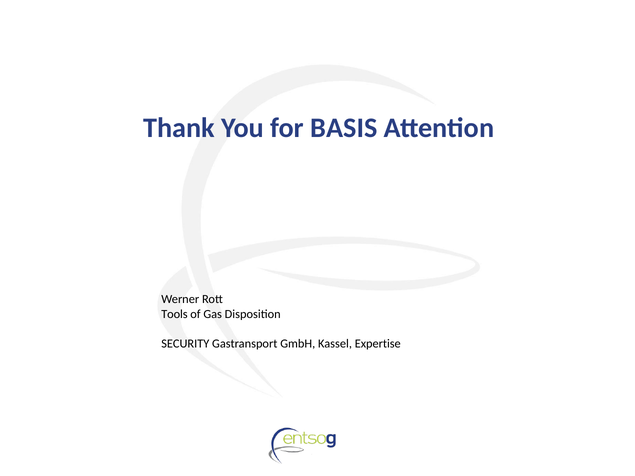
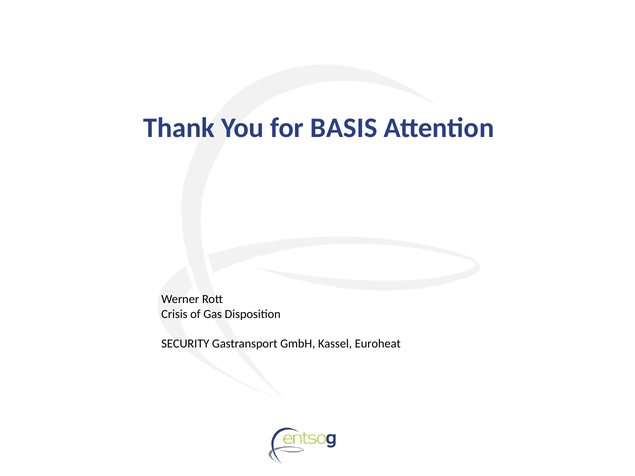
Tools: Tools -> Crisis
Expertise: Expertise -> Euroheat
